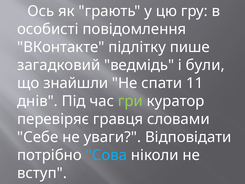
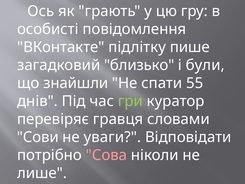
ведмідь: ведмідь -> близько
11: 11 -> 55
Себе: Себе -> Сови
Сова colour: light blue -> pink
вступ: вступ -> лише
